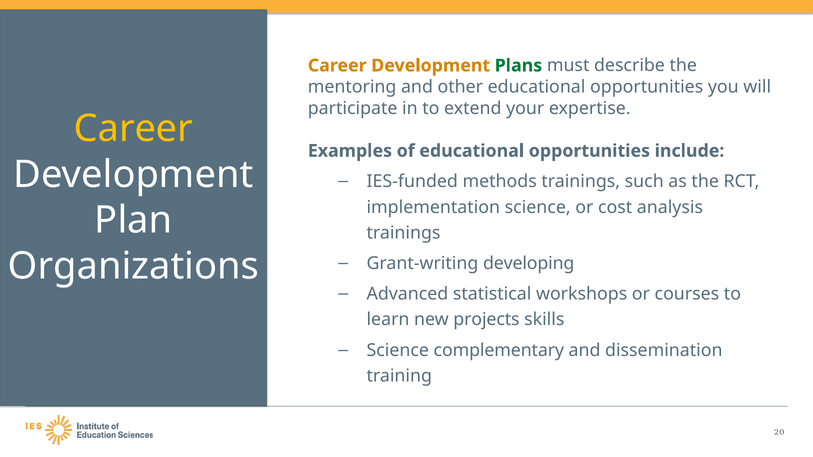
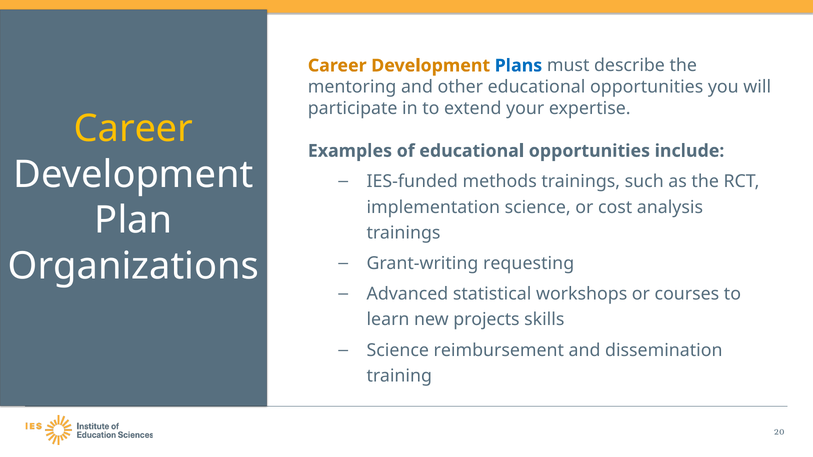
Plans colour: green -> blue
developing: developing -> requesting
complementary: complementary -> reimbursement
